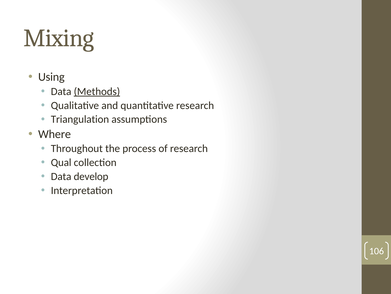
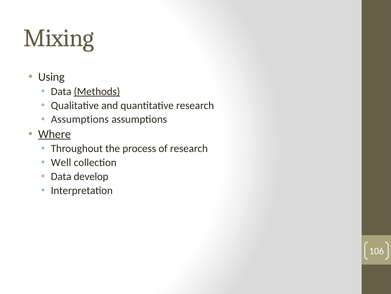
Triangulation at (80, 119): Triangulation -> Assumptions
Where underline: none -> present
Qual: Qual -> Well
